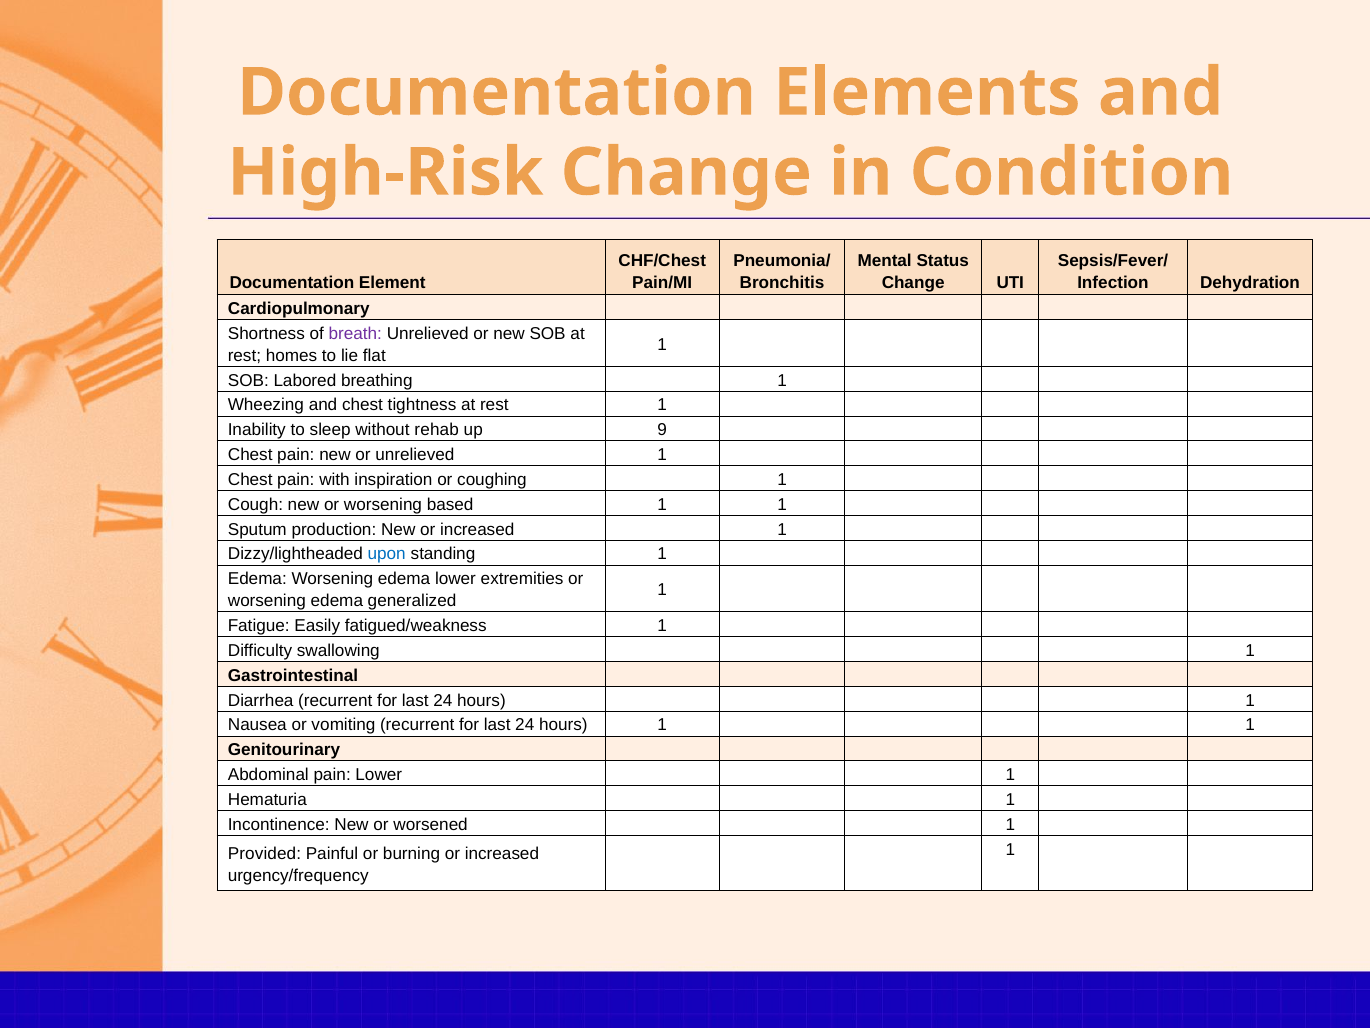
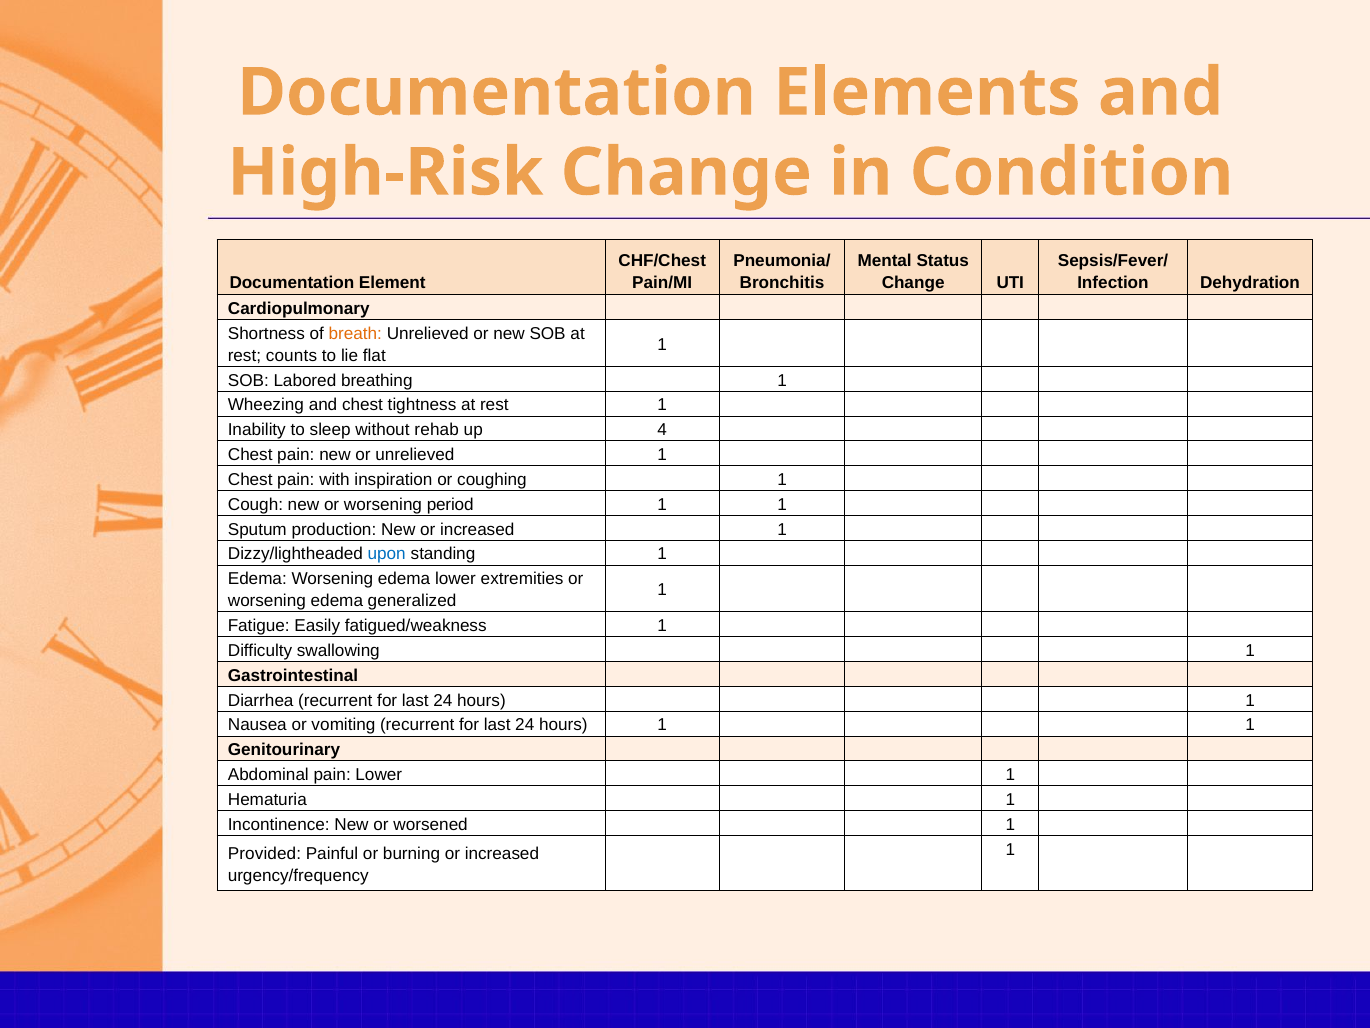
breath colour: purple -> orange
homes: homes -> counts
9: 9 -> 4
based: based -> period
